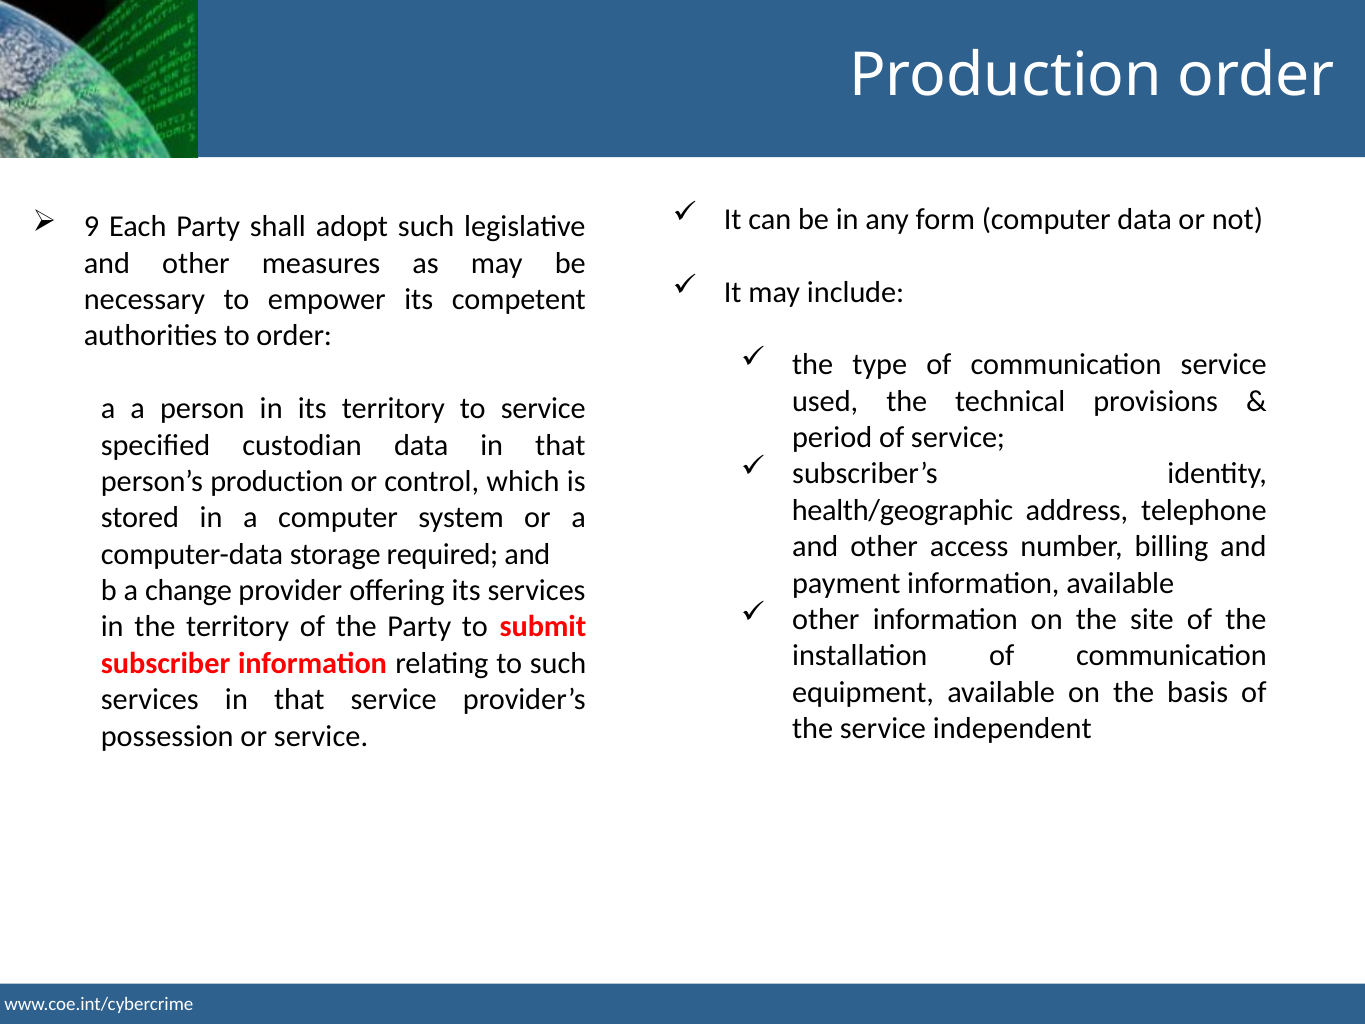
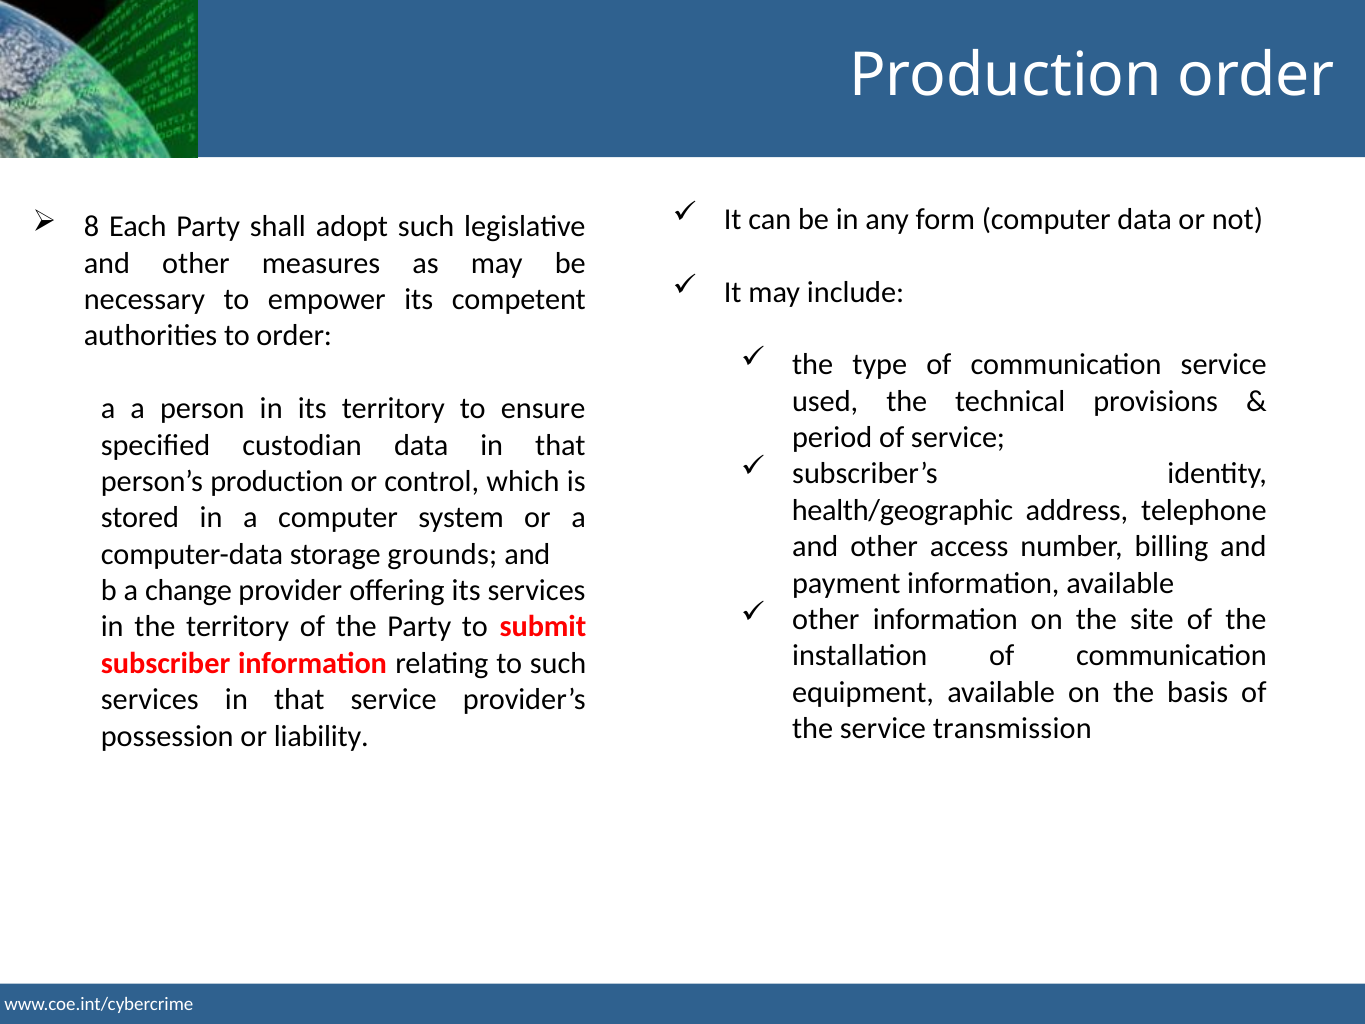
9: 9 -> 8
to service: service -> ensure
required: required -> grounds
independent: independent -> transmission
or service: service -> liability
